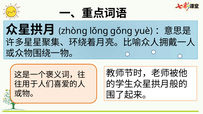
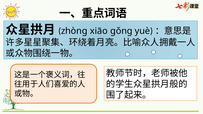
lǒng: lǒng -> xiāo
